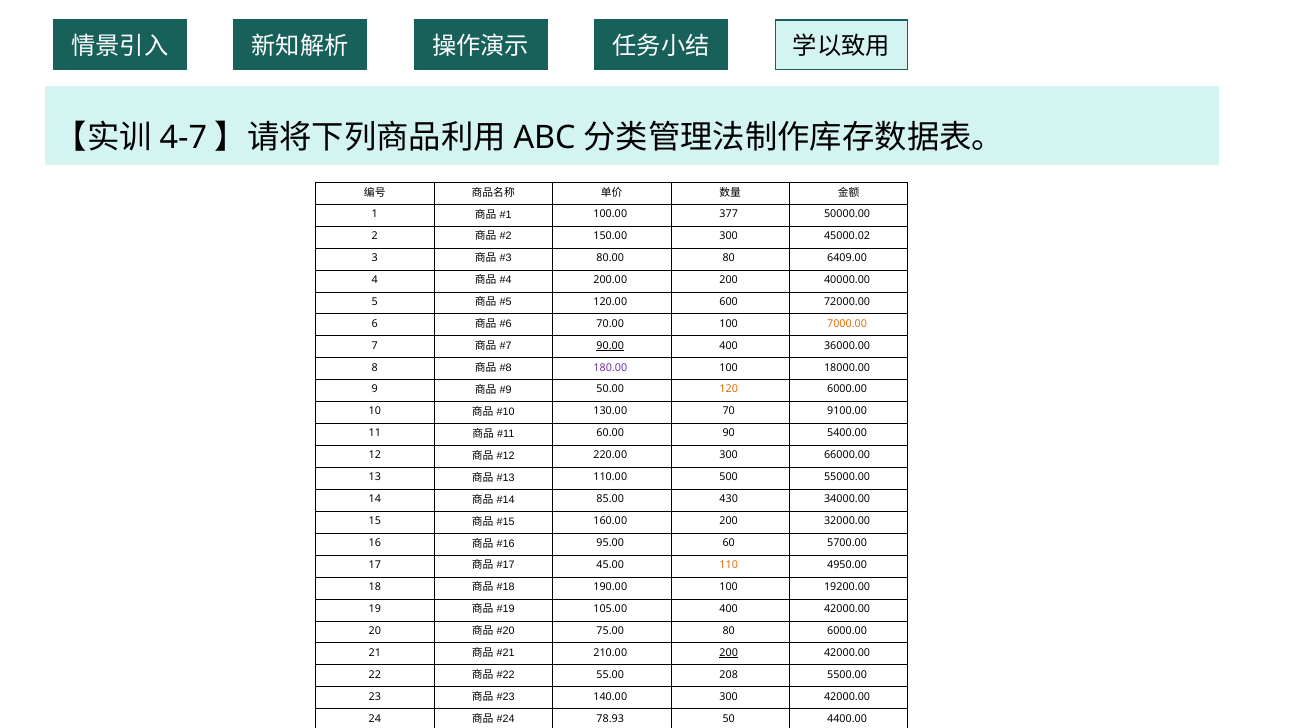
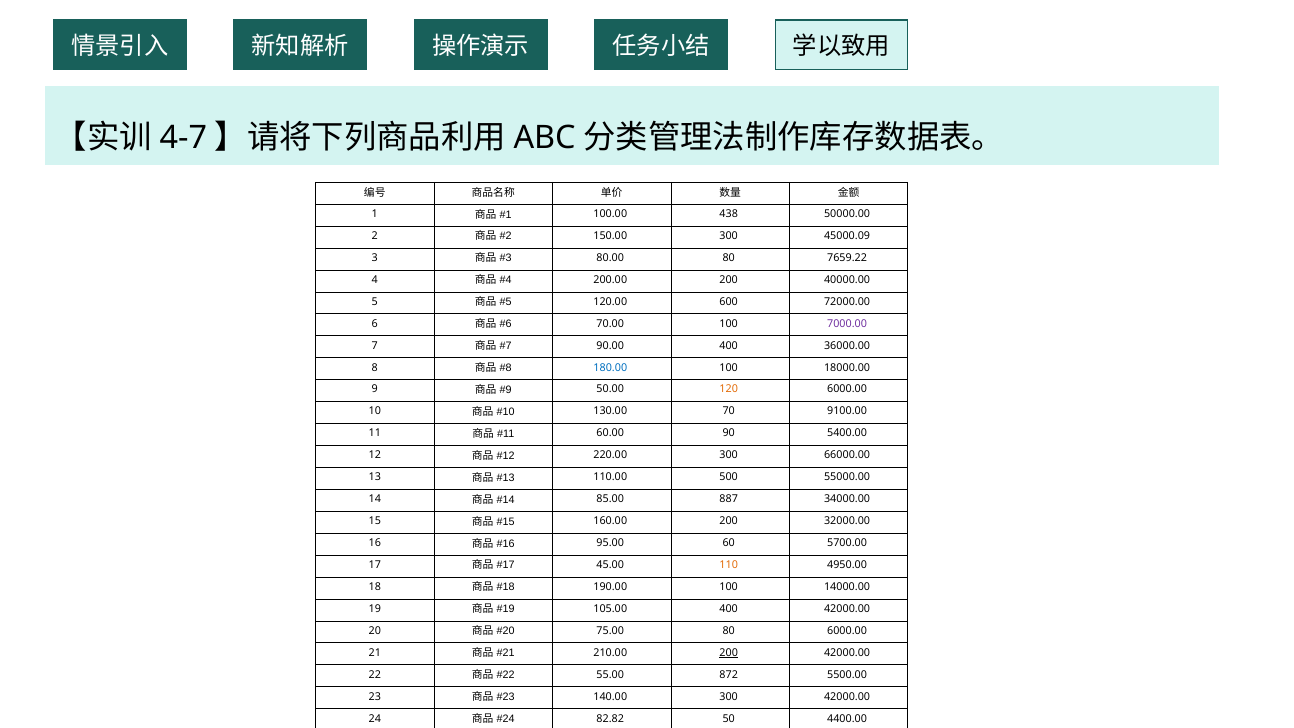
377: 377 -> 438
45000.02: 45000.02 -> 45000.09
6409.00: 6409.00 -> 7659.22
7000.00 colour: orange -> purple
90.00 underline: present -> none
180.00 colour: purple -> blue
430: 430 -> 887
19200.00: 19200.00 -> 14000.00
208: 208 -> 872
78.93: 78.93 -> 82.82
